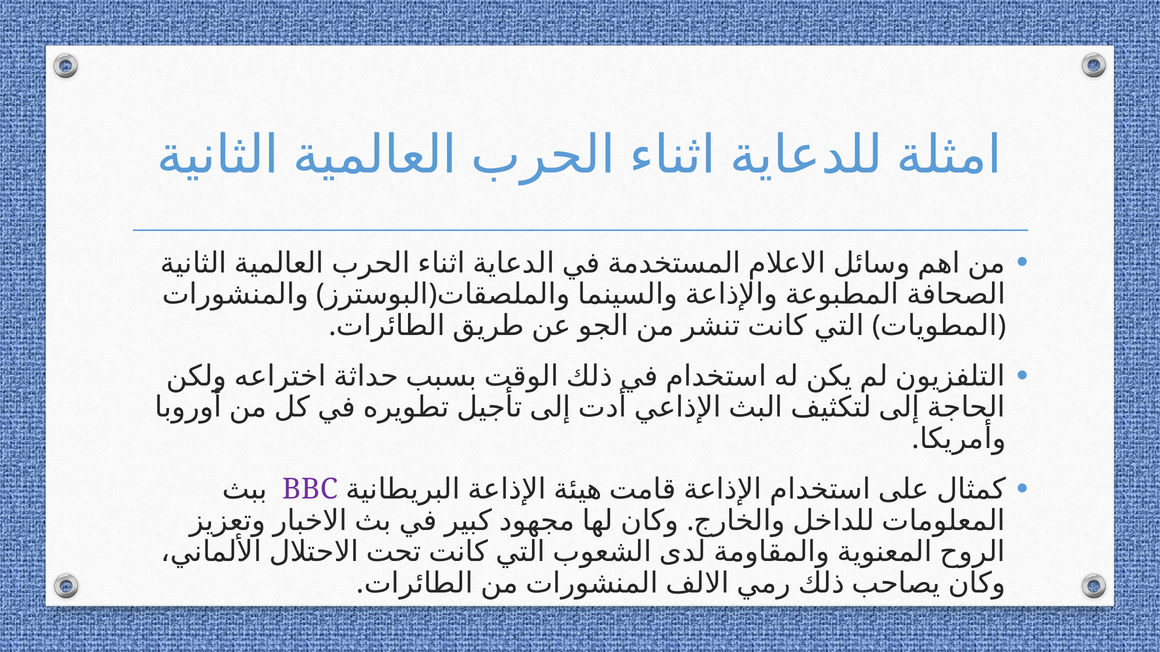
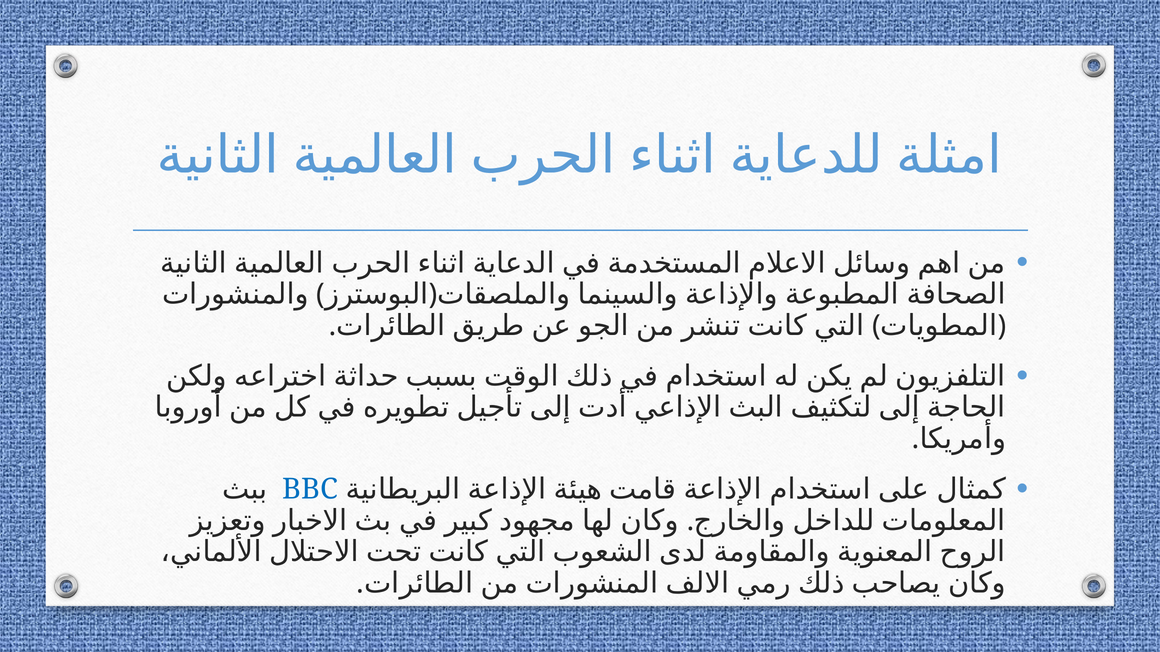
BBC colour: purple -> blue
